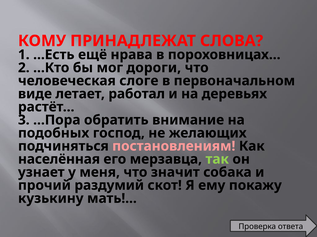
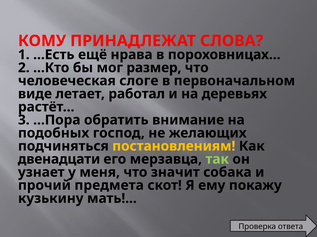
дороги: дороги -> размер
постановлениям colour: pink -> yellow
населённая: населённая -> двенадцати
раздумий: раздумий -> предмета
